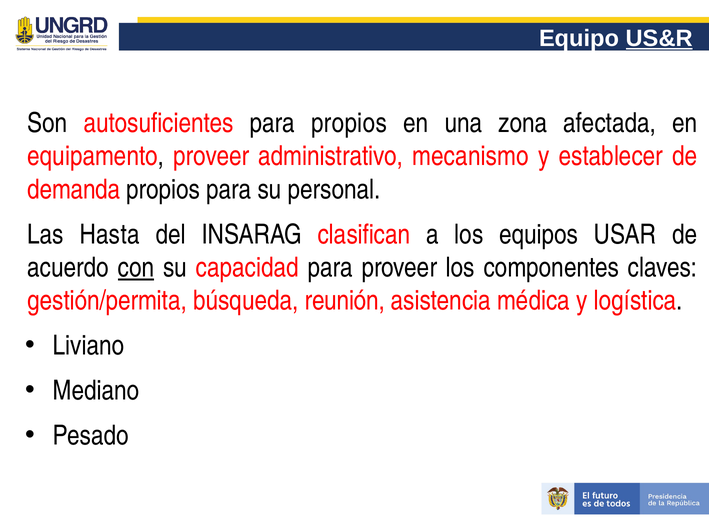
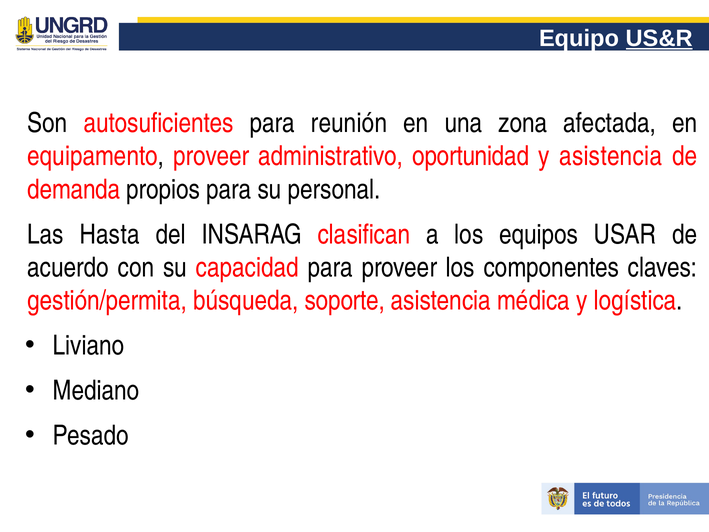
para propios: propios -> reunión
mecanismo: mecanismo -> oportunidad
y establecer: establecer -> asistencia
con underline: present -> none
reunión: reunión -> soporte
